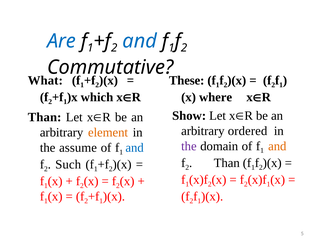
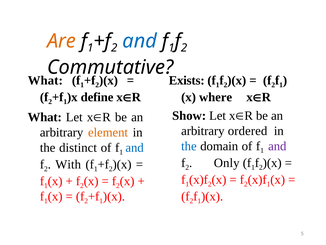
Are colour: blue -> orange
These: These -> Exists
which: which -> define
Than at (45, 117): Than -> What
the at (189, 146) colour: purple -> blue
and at (277, 146) colour: orange -> purple
assume: assume -> distinct
Than at (227, 163): Than -> Only
Such: Such -> With
